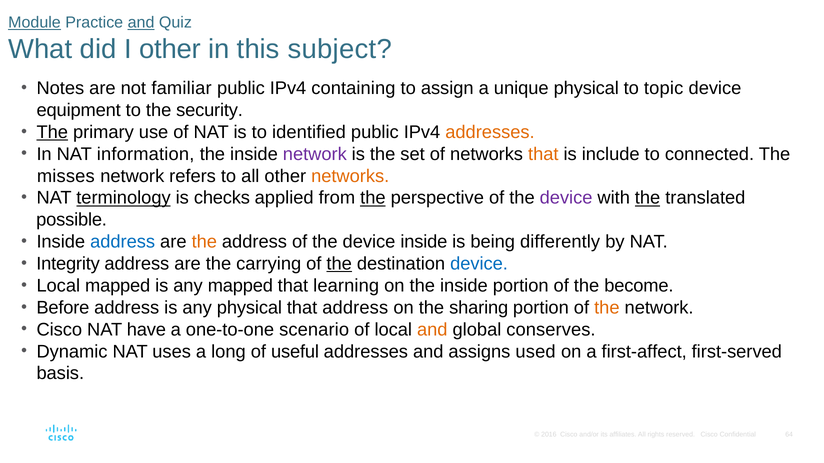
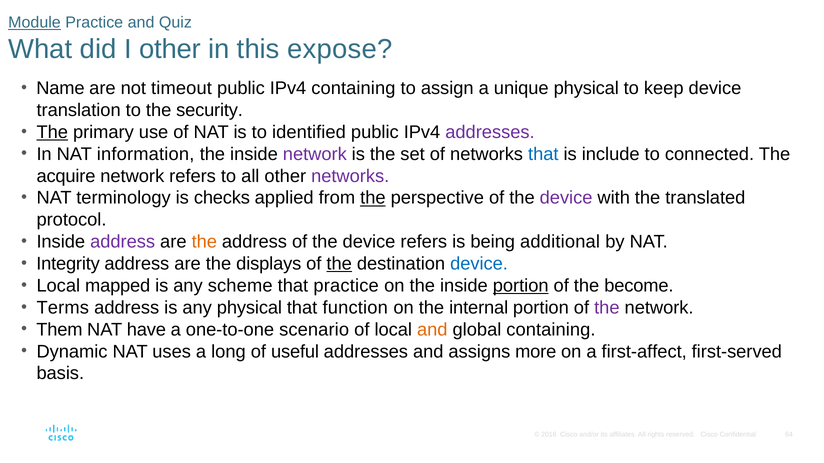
and at (141, 22) underline: present -> none
subject: subject -> expose
Notes: Notes -> Name
familiar: familiar -> timeout
topic: topic -> keep
equipment: equipment -> translation
addresses at (490, 132) colour: orange -> purple
that at (543, 154) colour: orange -> blue
misses: misses -> acquire
networks at (350, 176) colour: orange -> purple
terminology underline: present -> none
the at (648, 198) underline: present -> none
possible: possible -> protocol
address at (123, 242) colour: blue -> purple
device inside: inside -> refers
differently: differently -> additional
carrying: carrying -> displays
any mapped: mapped -> scheme
that learning: learning -> practice
portion at (521, 286) underline: none -> present
Before: Before -> Terms
that address: address -> function
sharing: sharing -> internal
the at (607, 308) colour: orange -> purple
Cisco at (59, 330): Cisco -> Them
global conserves: conserves -> containing
used: used -> more
